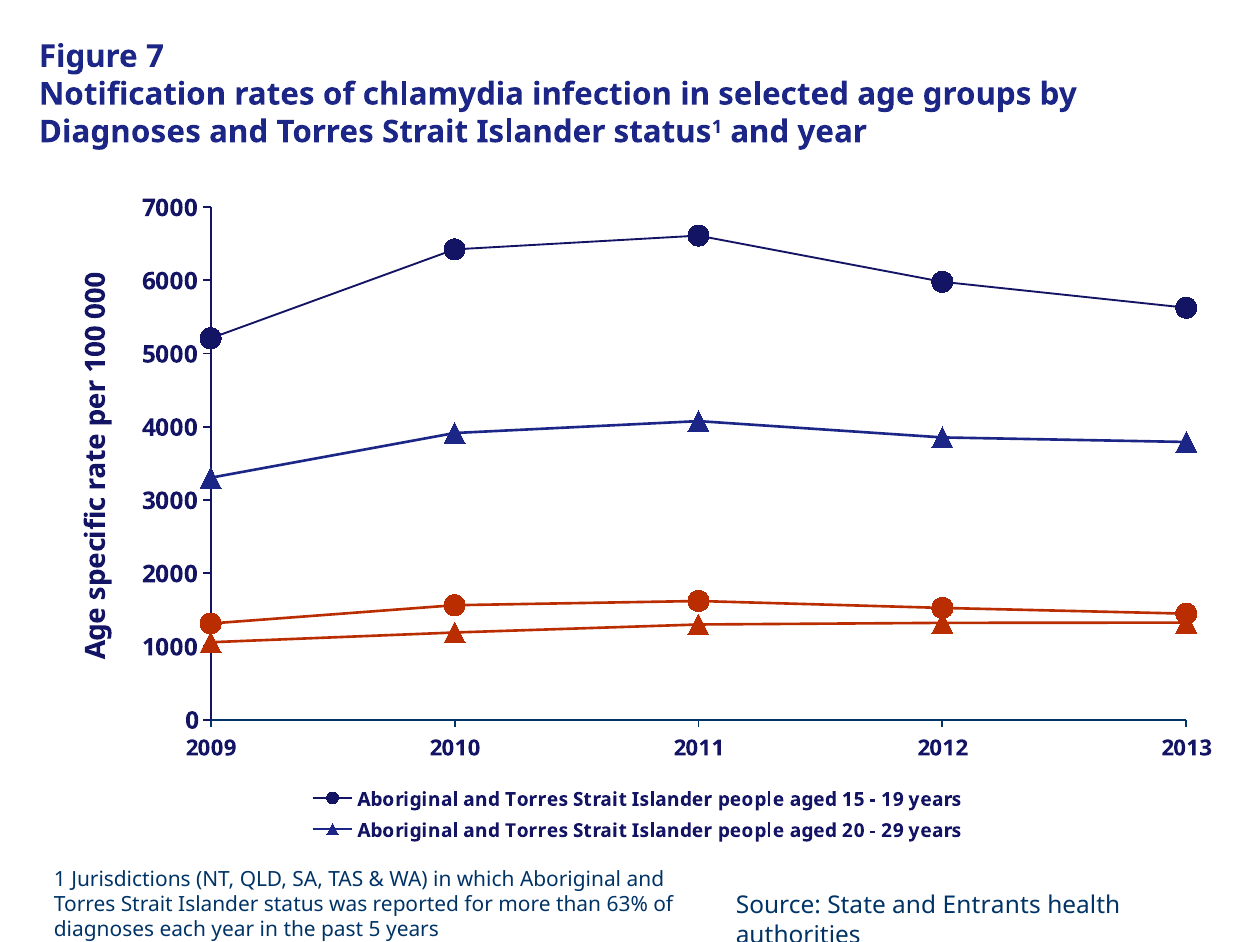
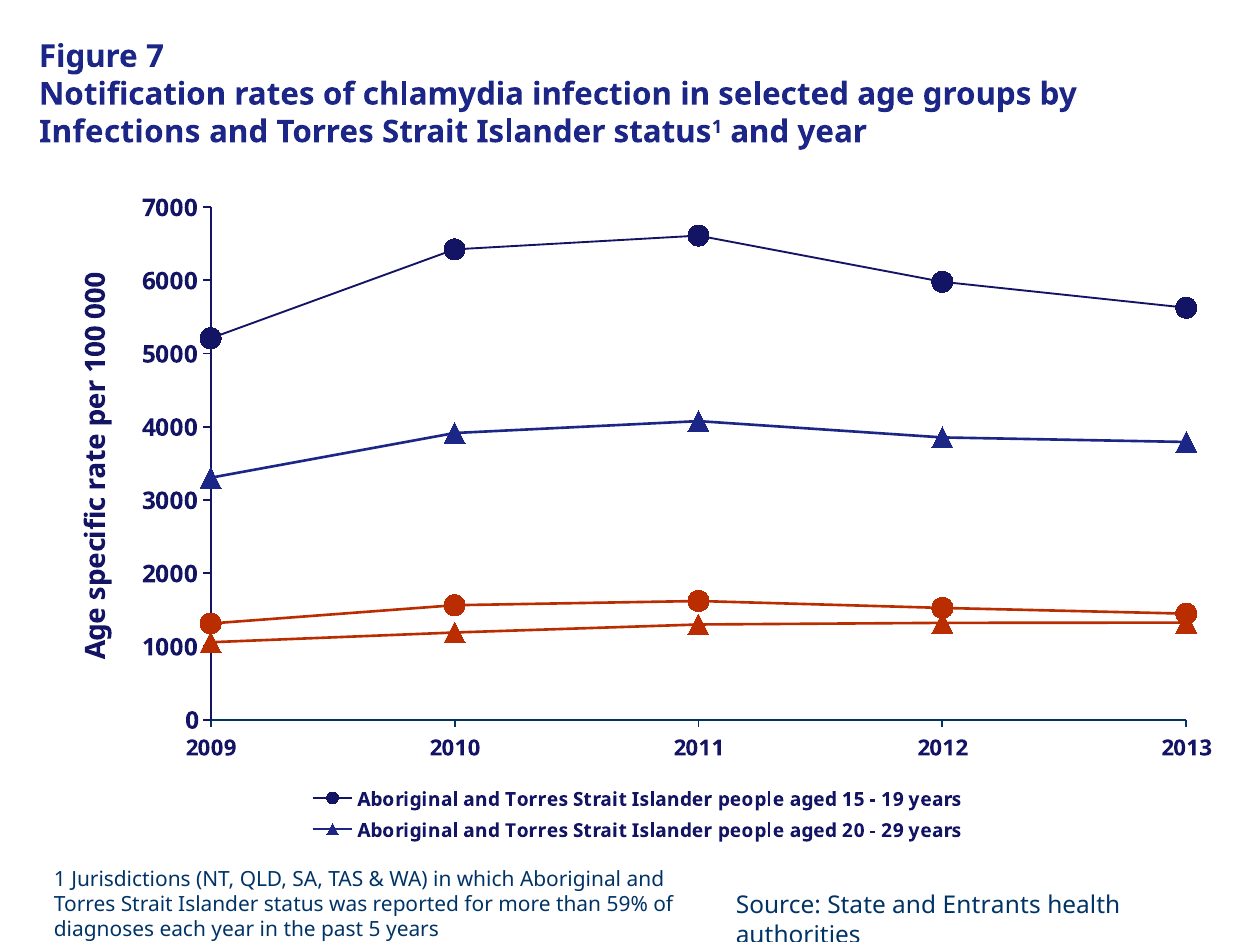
Diagnoses at (120, 132): Diagnoses -> Infections
63%: 63% -> 59%
